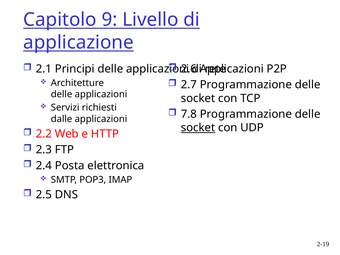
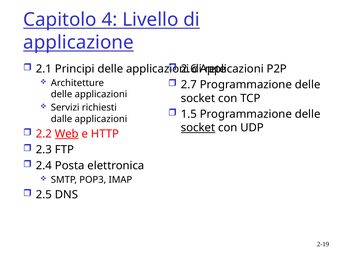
9: 9 -> 4
7.8: 7.8 -> 1.5
Web underline: none -> present
